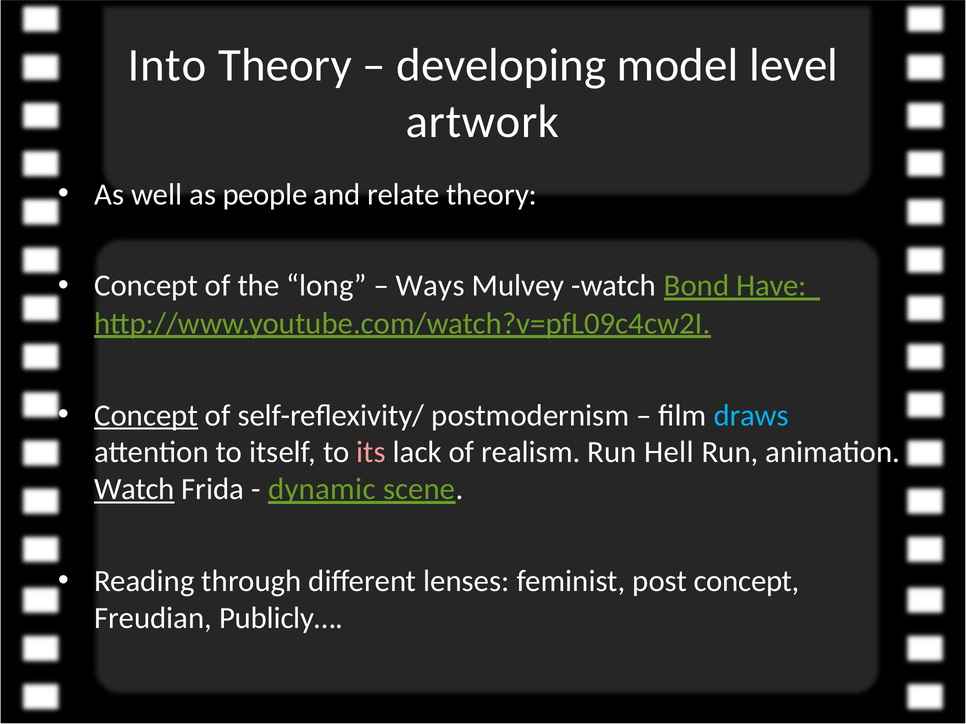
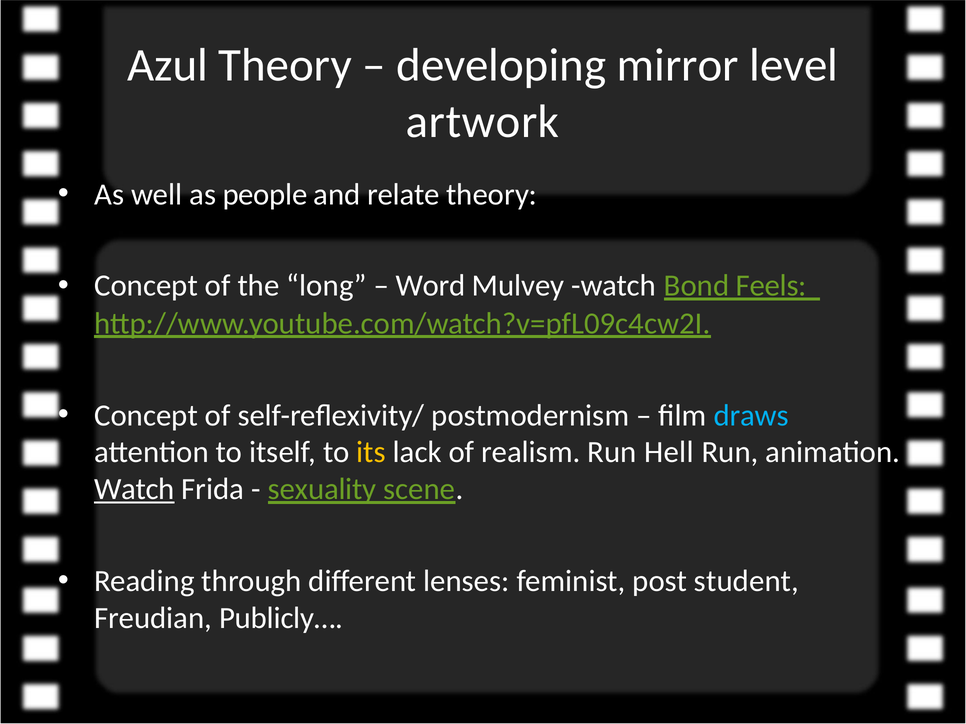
Into: Into -> Azul
model: model -> mirror
Ways: Ways -> Word
Have: Have -> Feels
Concept at (146, 416) underline: present -> none
its colour: pink -> yellow
dynamic: dynamic -> sexuality
post concept: concept -> student
